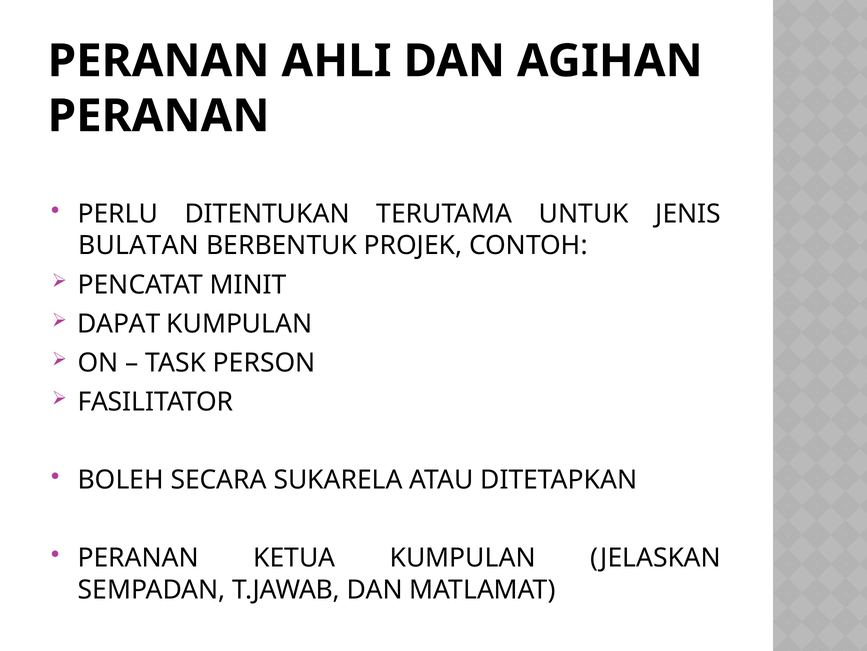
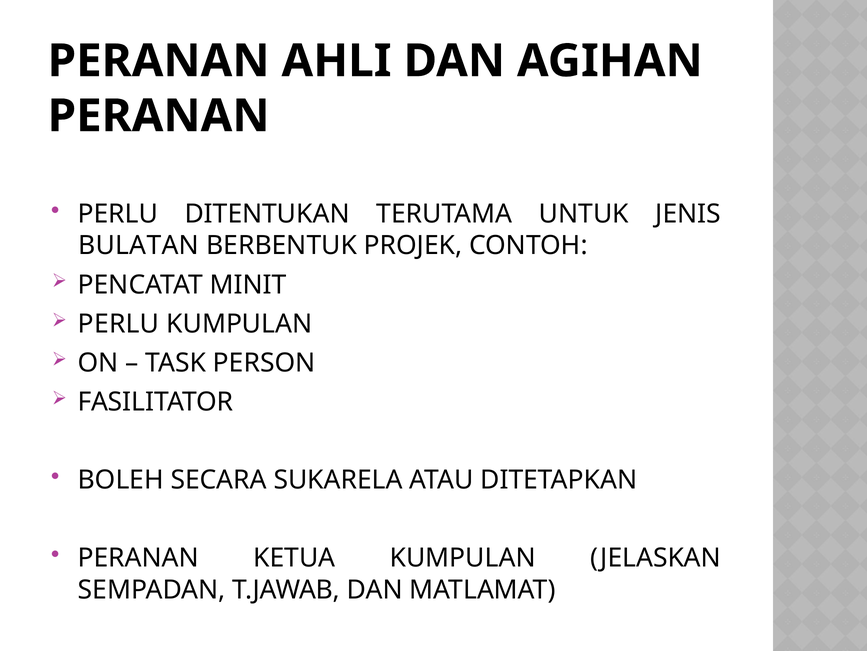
DAPAT at (119, 323): DAPAT -> PERLU
